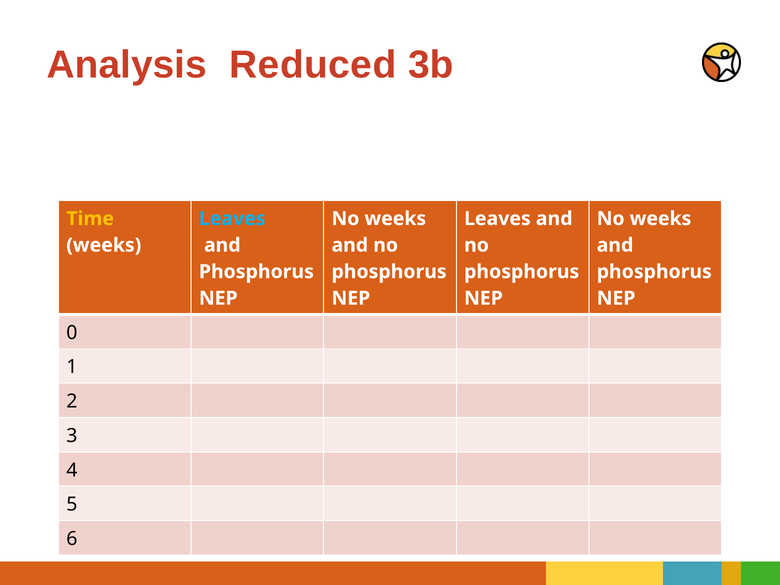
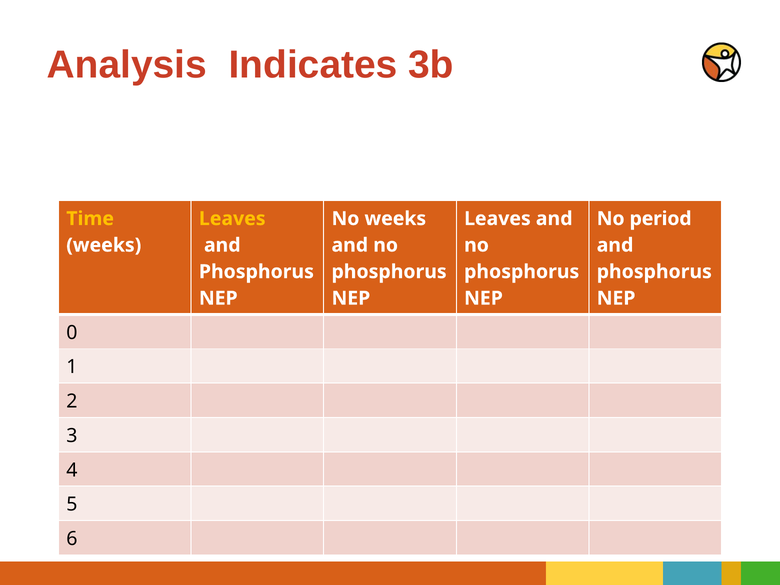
Reduced: Reduced -> Indicates
Leaves at (232, 219) colour: light blue -> yellow
weeks at (661, 219): weeks -> period
